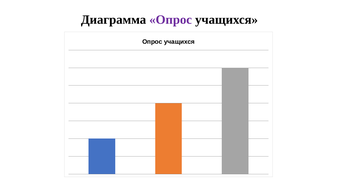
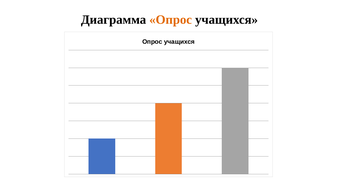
Опрос at (171, 20) colour: purple -> orange
